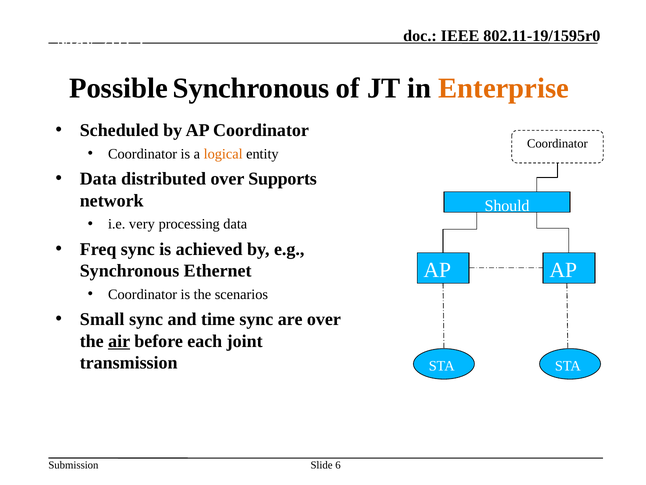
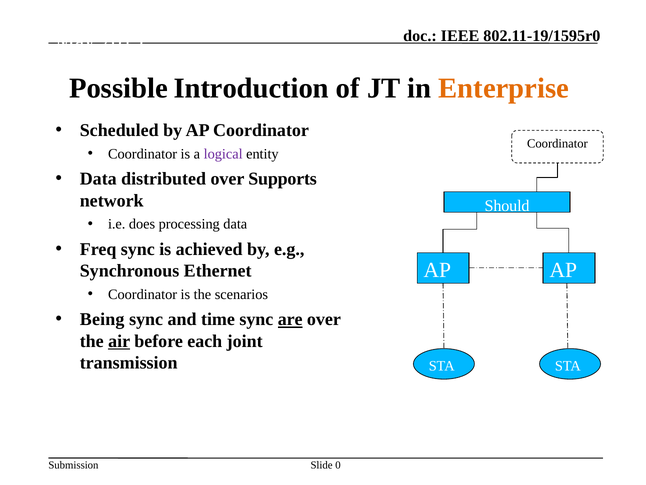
Possible Synchronous: Synchronous -> Introduction
logical colour: orange -> purple
very: very -> does
Small: Small -> Being
are underline: none -> present
6: 6 -> 0
